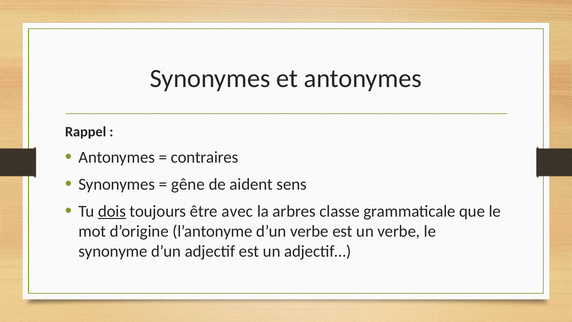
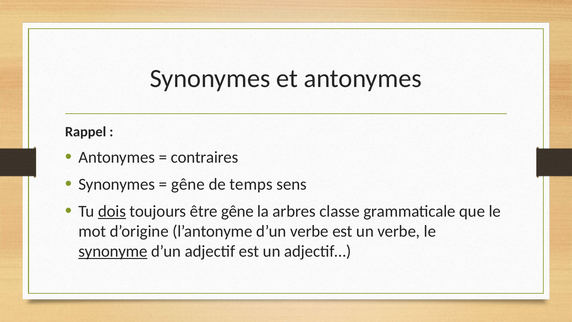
aident: aident -> temps
être avec: avec -> gêne
synonyme underline: none -> present
